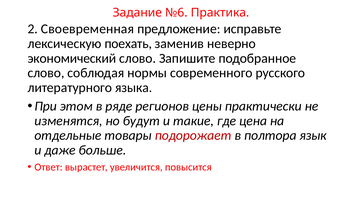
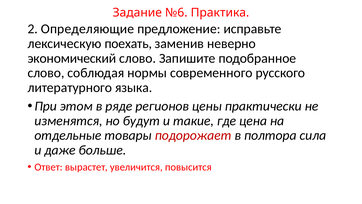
Своевременная: Своевременная -> Определяющие
язык: язык -> сила
